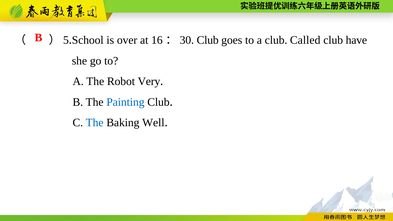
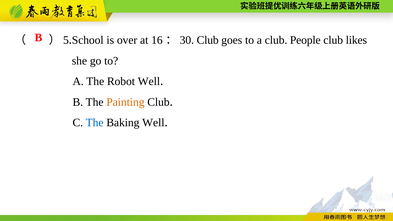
Called: Called -> People
have: have -> likes
Robot Very: Very -> Well
Painting colour: blue -> orange
